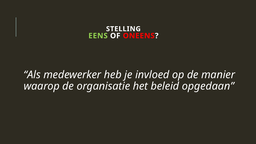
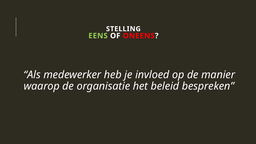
opgedaan: opgedaan -> bespreken
